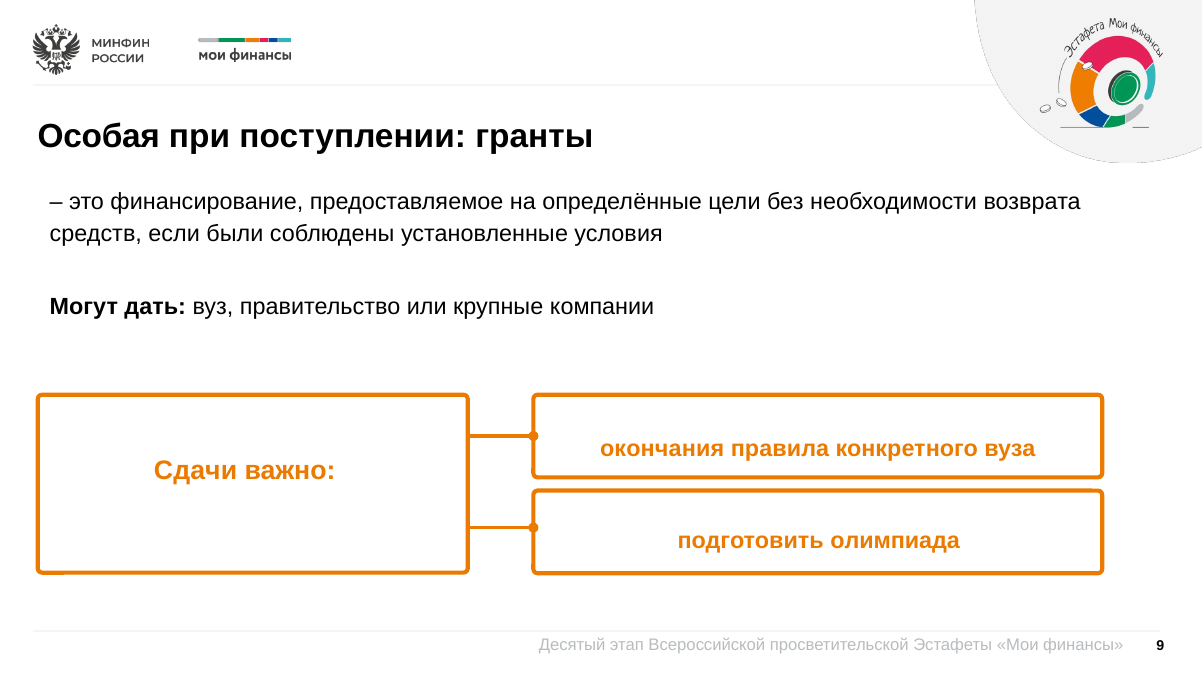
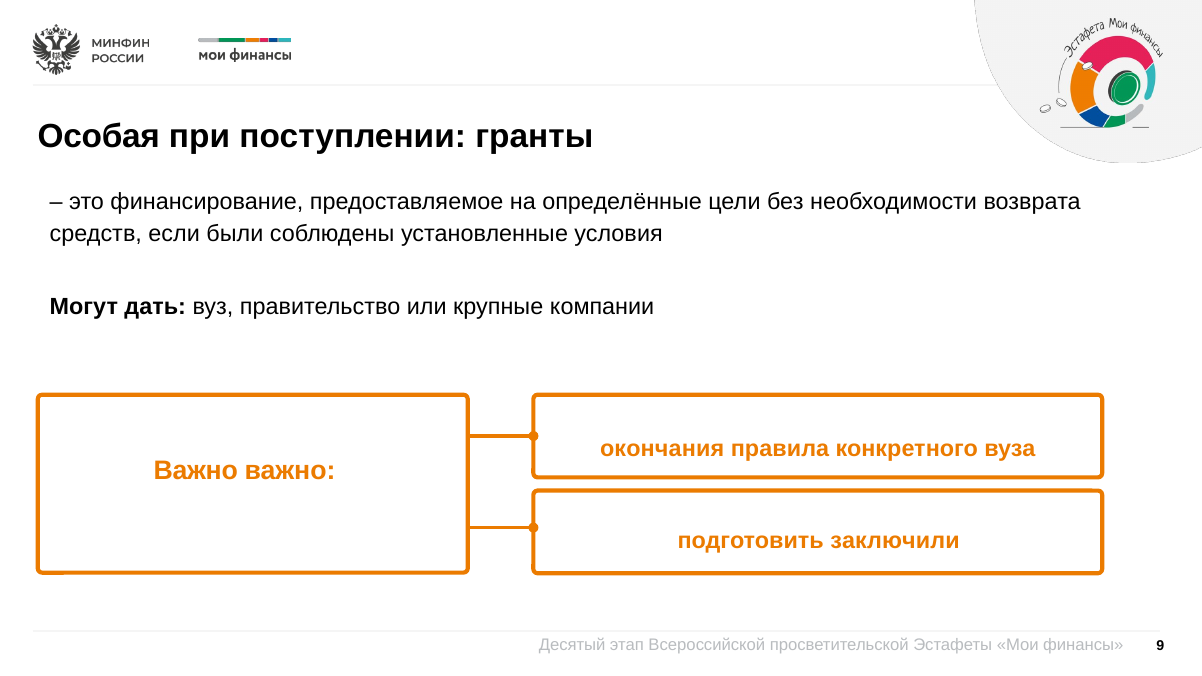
Сдачи at (196, 471): Сдачи -> Важно
олимпиада: олимпиада -> заключили
